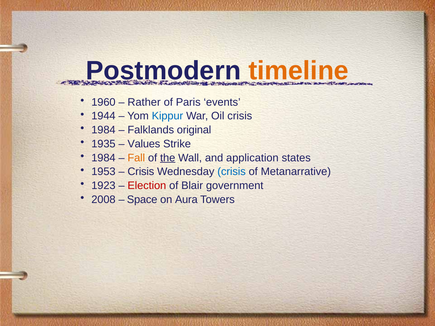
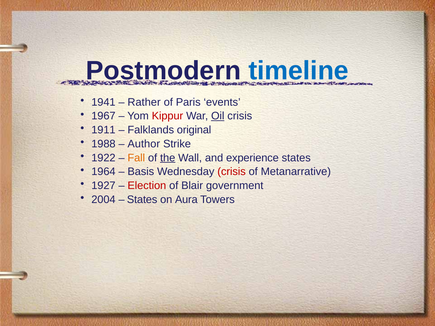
timeline colour: orange -> blue
1960: 1960 -> 1941
1944: 1944 -> 1967
Kippur colour: blue -> red
Oil underline: none -> present
1984 at (103, 130): 1984 -> 1911
1935: 1935 -> 1988
Values: Values -> Author
1984 at (103, 158): 1984 -> 1922
application: application -> experience
1953: 1953 -> 1964
Crisis at (141, 172): Crisis -> Basis
crisis at (232, 172) colour: blue -> red
1923: 1923 -> 1927
2008: 2008 -> 2004
Space at (142, 200): Space -> States
